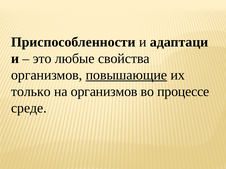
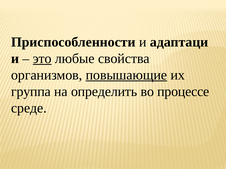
это underline: none -> present
только: только -> группа
на организмов: организмов -> определить
